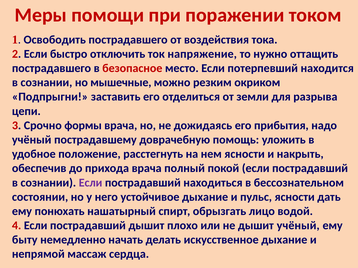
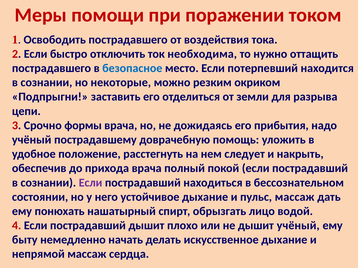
напряжение: напряжение -> необходима
безопасное colour: red -> blue
мышечные: мышечные -> некоторые
нем ясности: ясности -> следует
пульс ясности: ясности -> массаж
